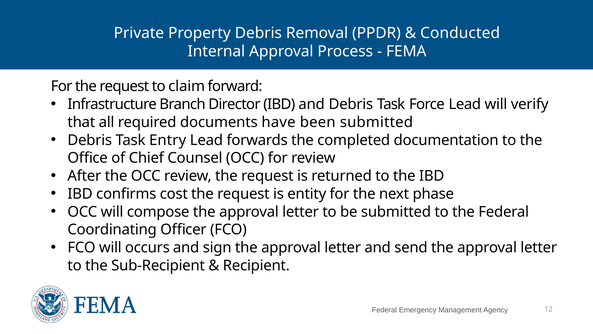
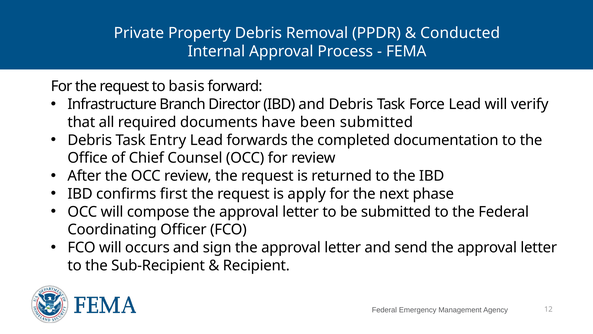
claim: claim -> basis
cost: cost -> first
entity: entity -> apply
